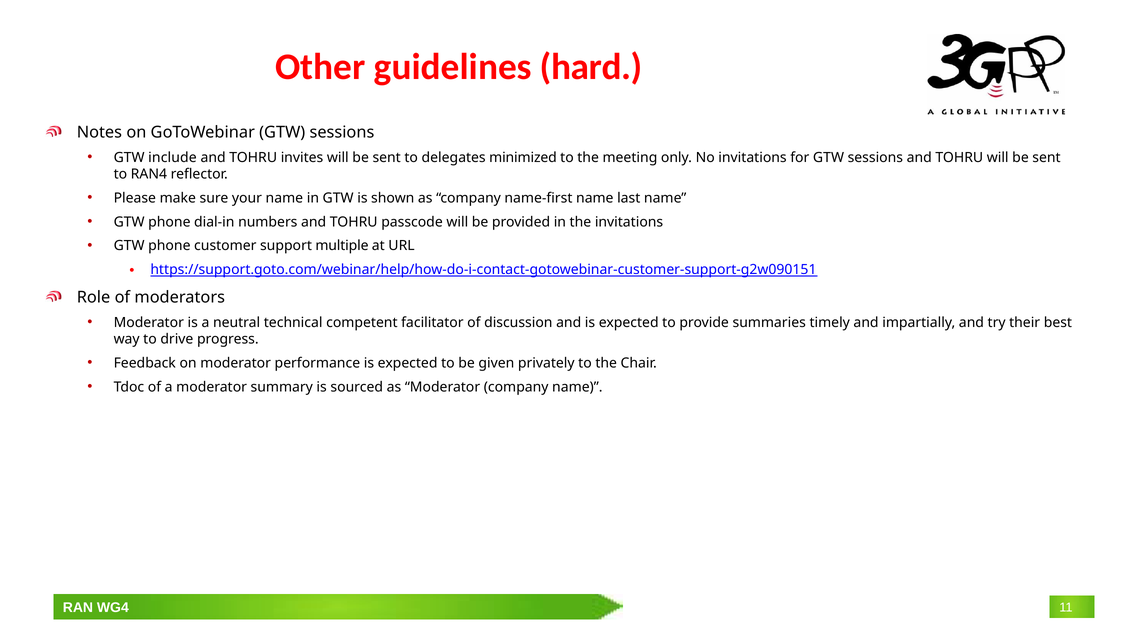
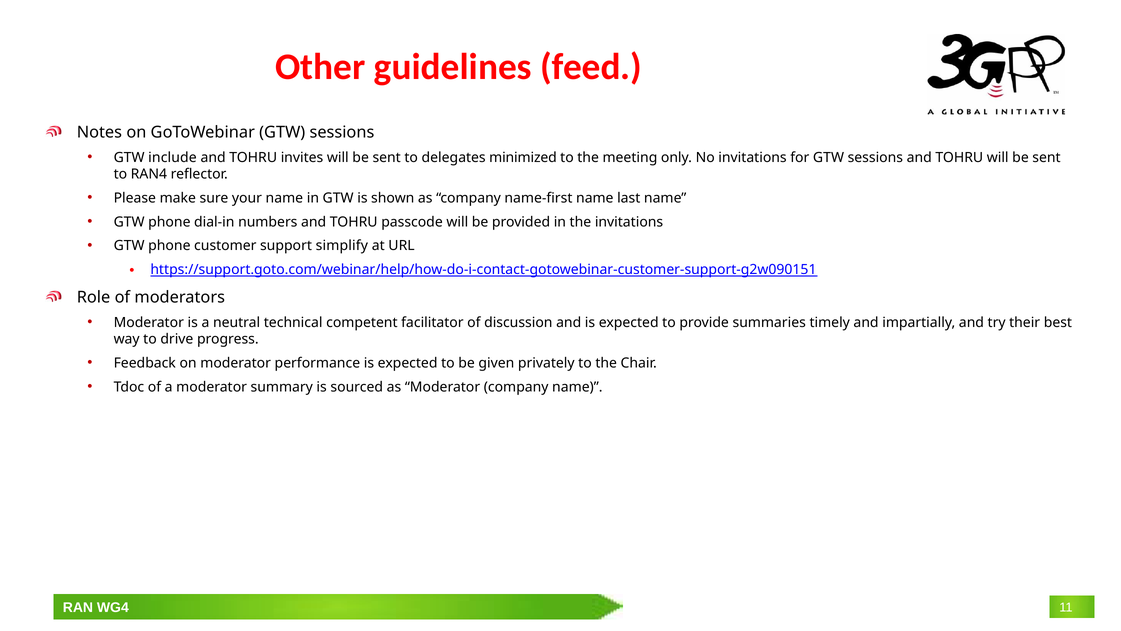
hard: hard -> feed
multiple: multiple -> simplify
